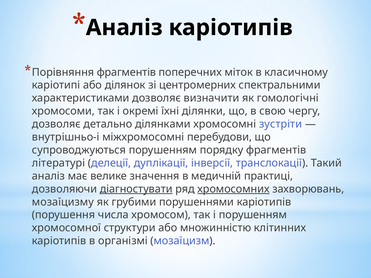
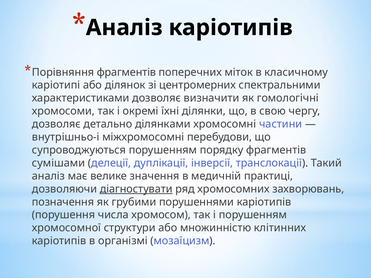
зустріти: зустріти -> частини
літературі: літературі -> сумішами
хромосомних underline: present -> none
мозаїцизму: мозаїцизму -> позначення
